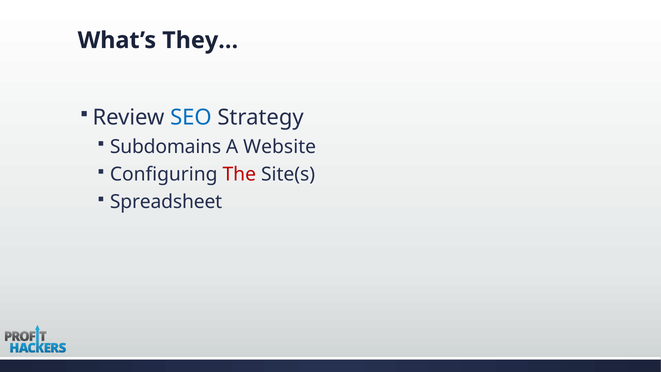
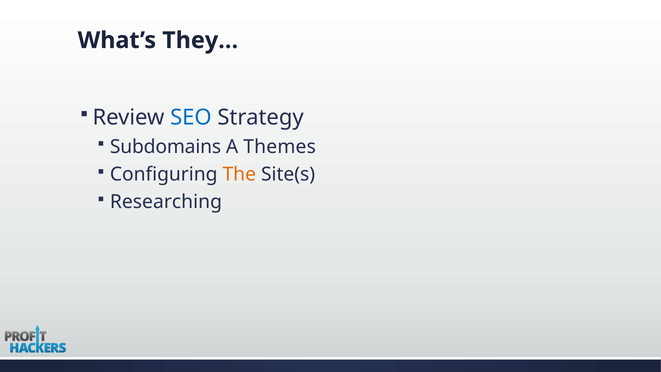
Website: Website -> Themes
The colour: red -> orange
Spreadsheet: Spreadsheet -> Researching
